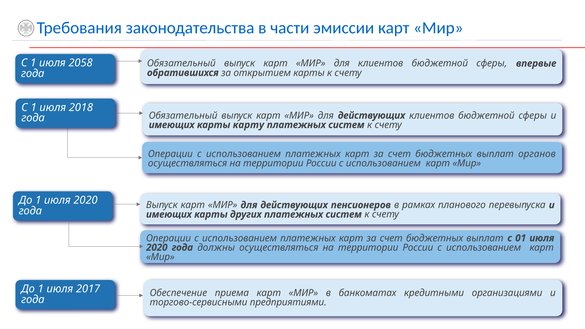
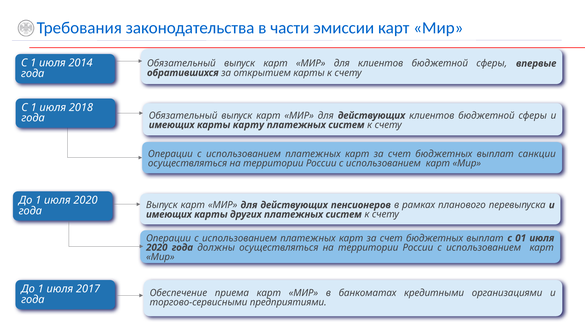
2058: 2058 -> 2014
органов: органов -> санкции
